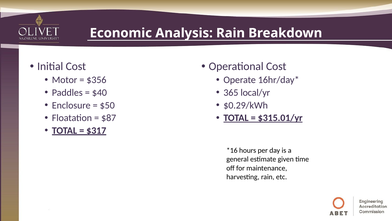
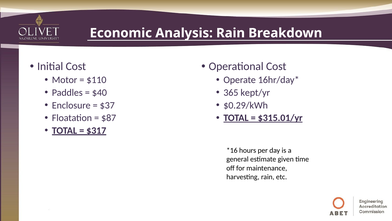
$356: $356 -> $110
local/yr: local/yr -> kept/yr
$50: $50 -> $37
